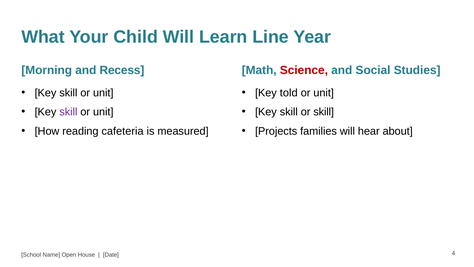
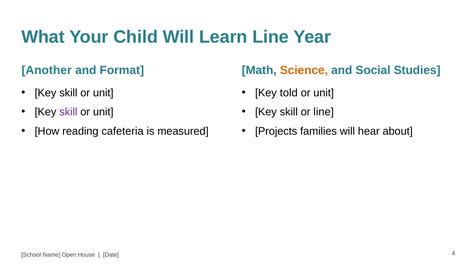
Morning: Morning -> Another
Recess: Recess -> Format
Science colour: red -> orange
or skill: skill -> line
